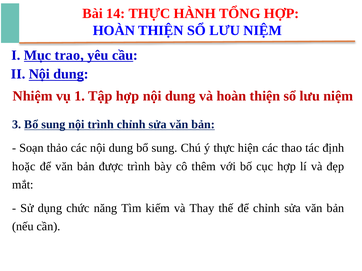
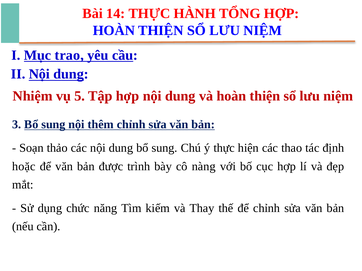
1: 1 -> 5
nội trình: trình -> thêm
thêm: thêm -> nàng
